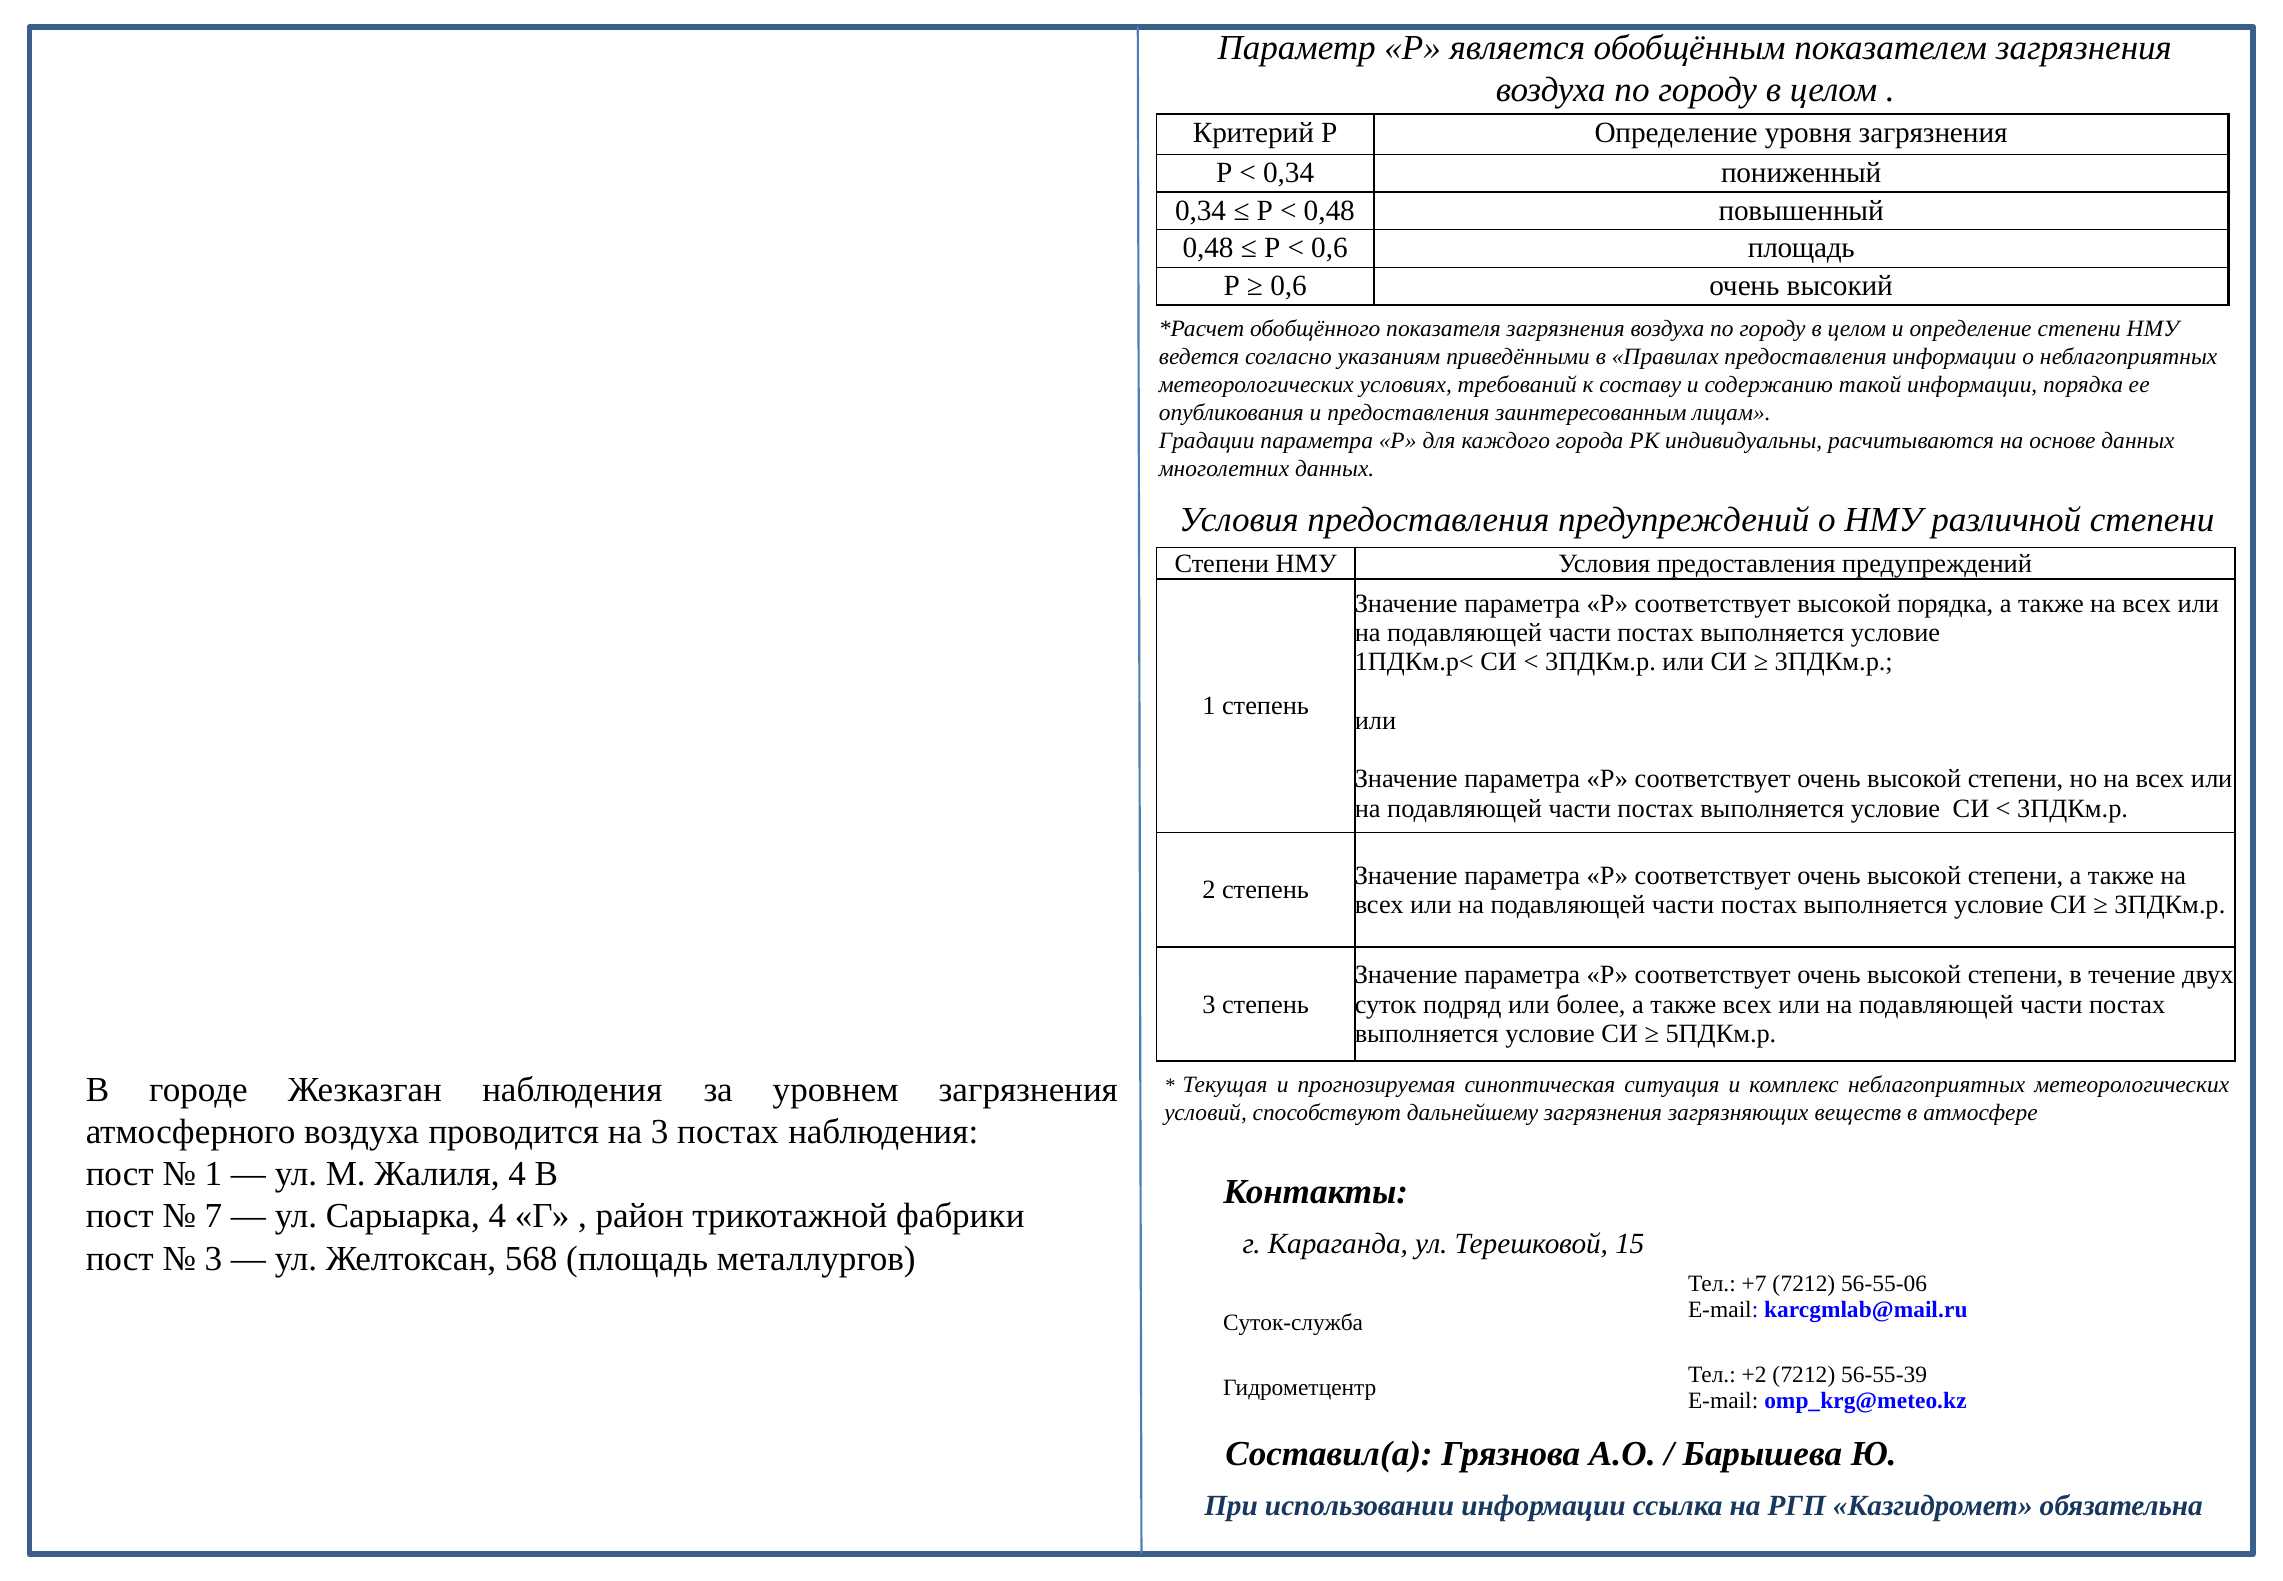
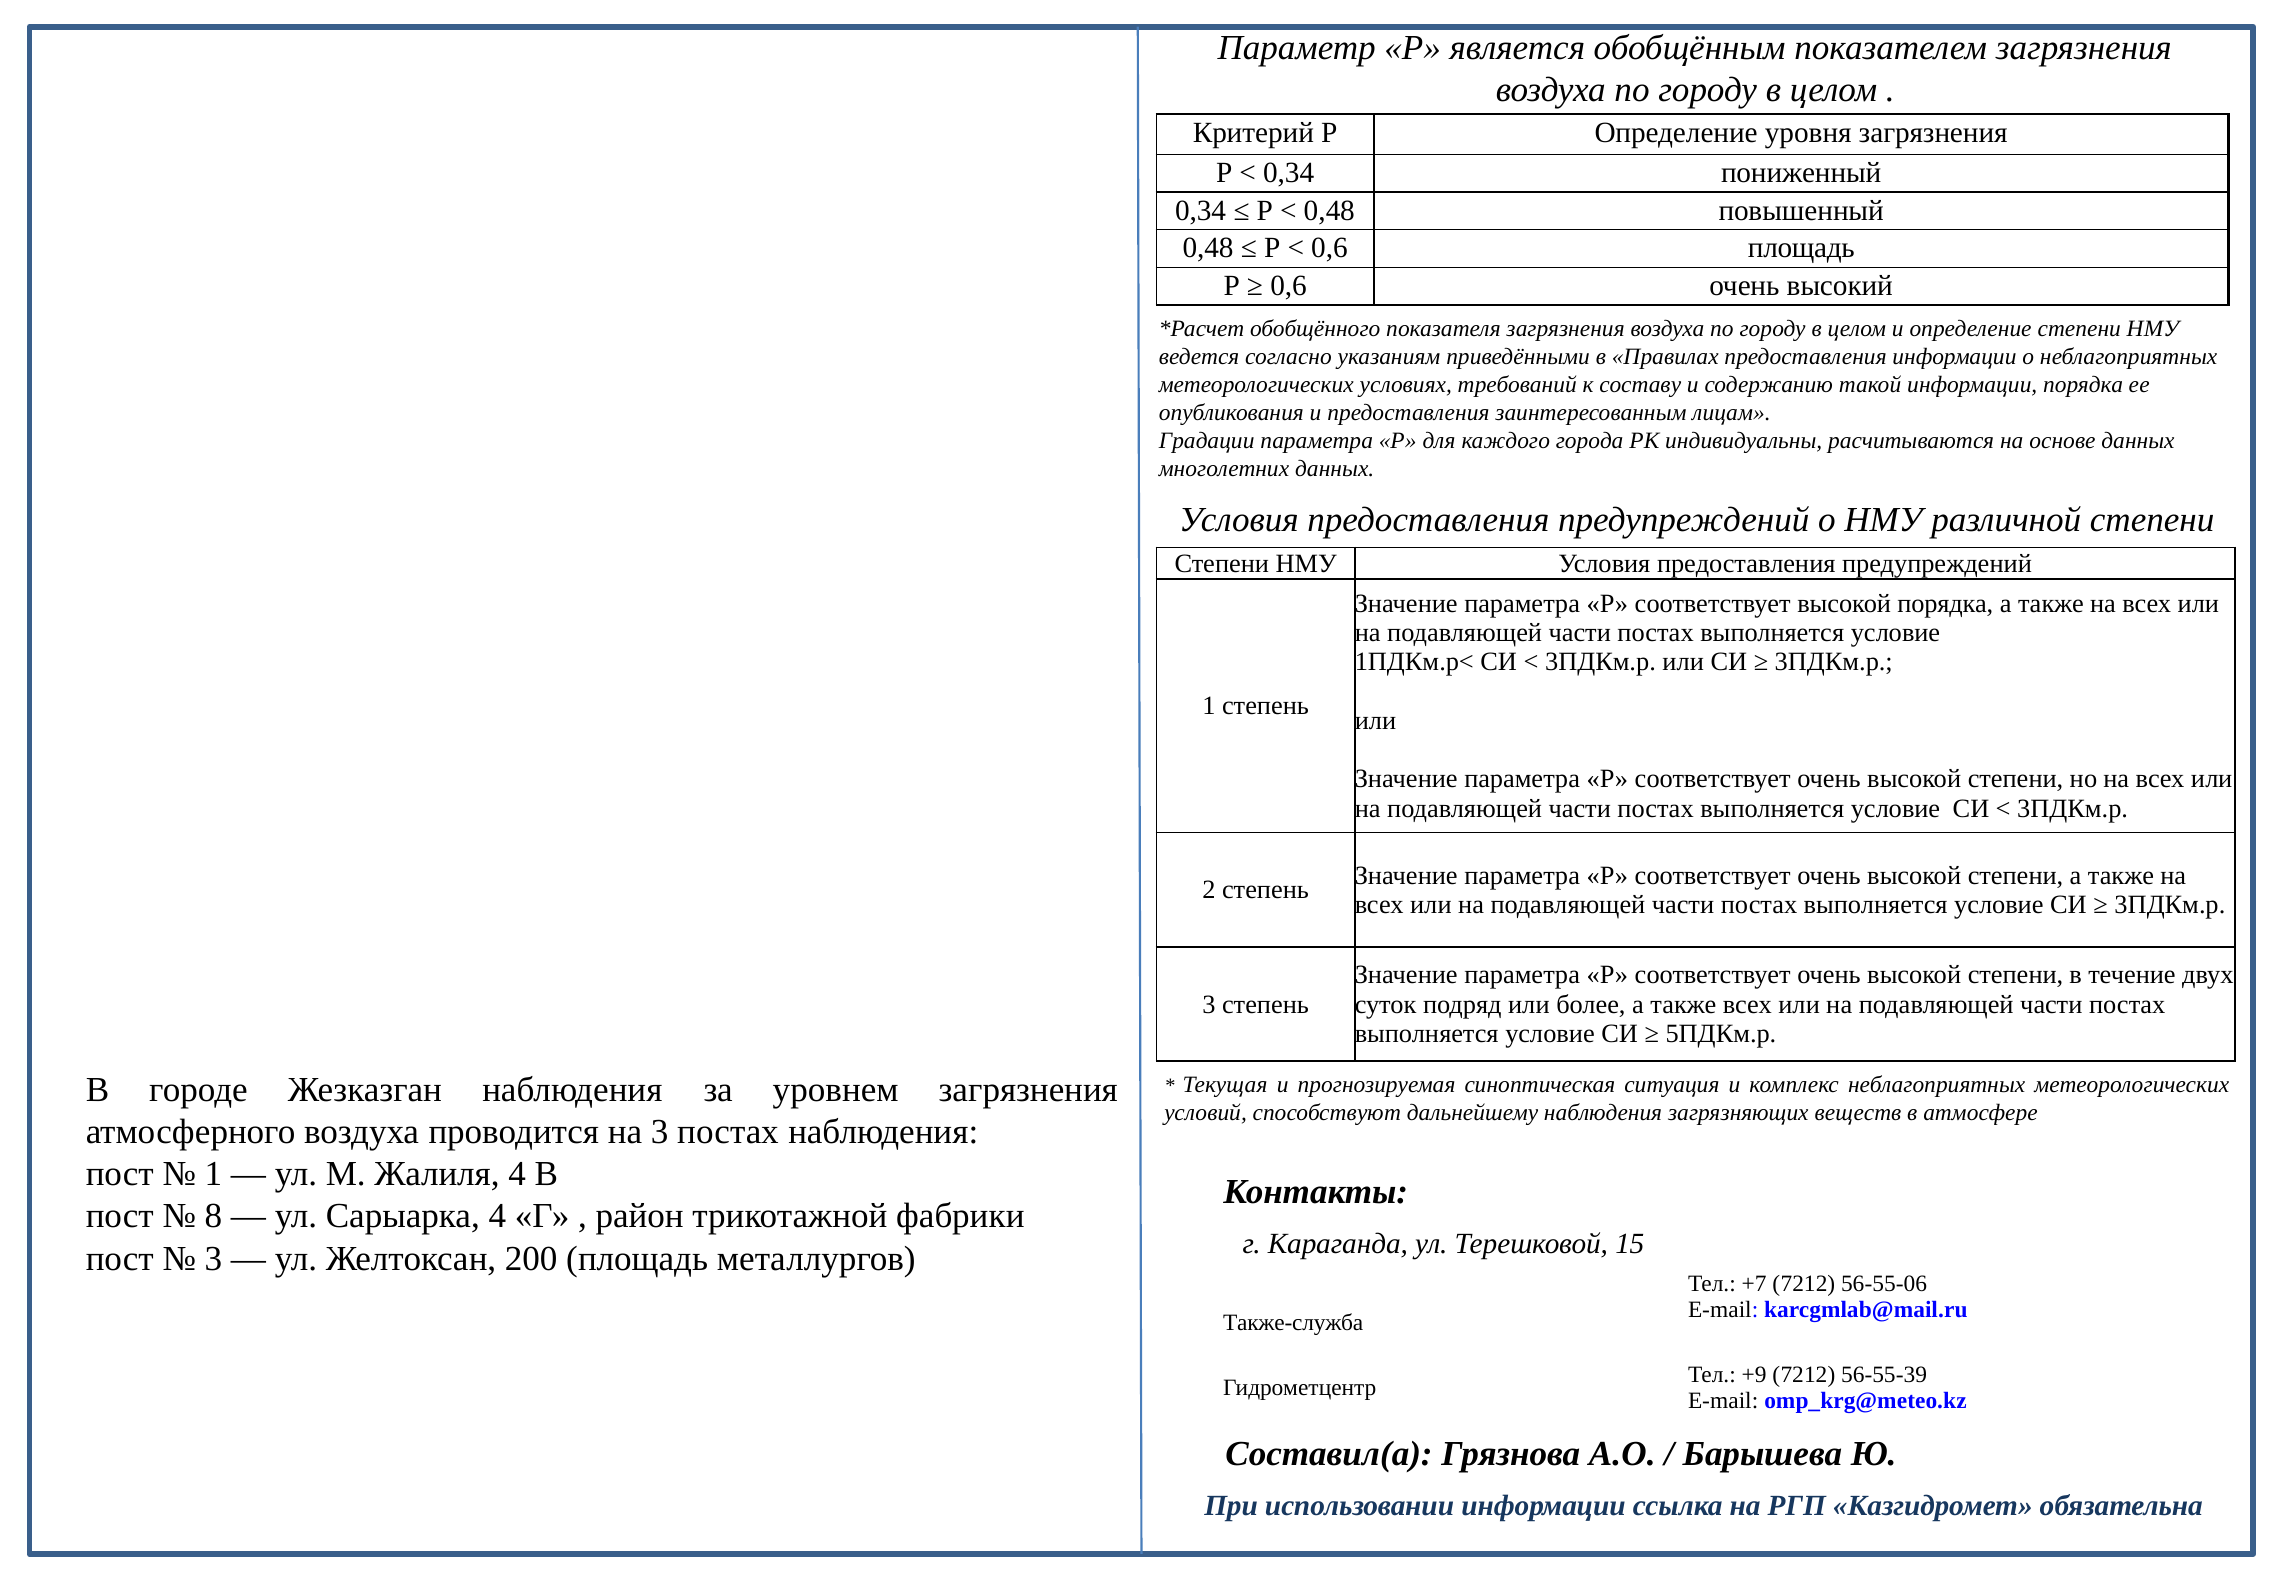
дальнейшему загрязнения: загрязнения -> наблюдения
7: 7 -> 8
568: 568 -> 200
Суток-служба: Суток-служба -> Также-служба
+2: +2 -> +9
